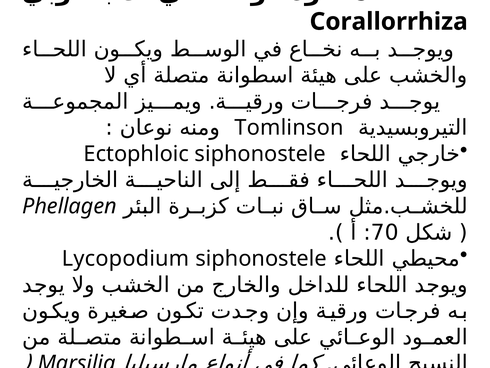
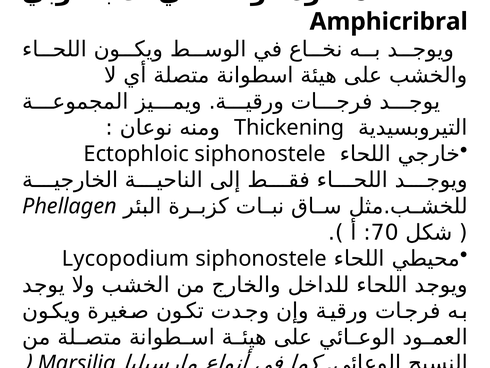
Corallorrhiza: Corallorrhiza -> Amphicribral
Tomlinson: Tomlinson -> Thickening
